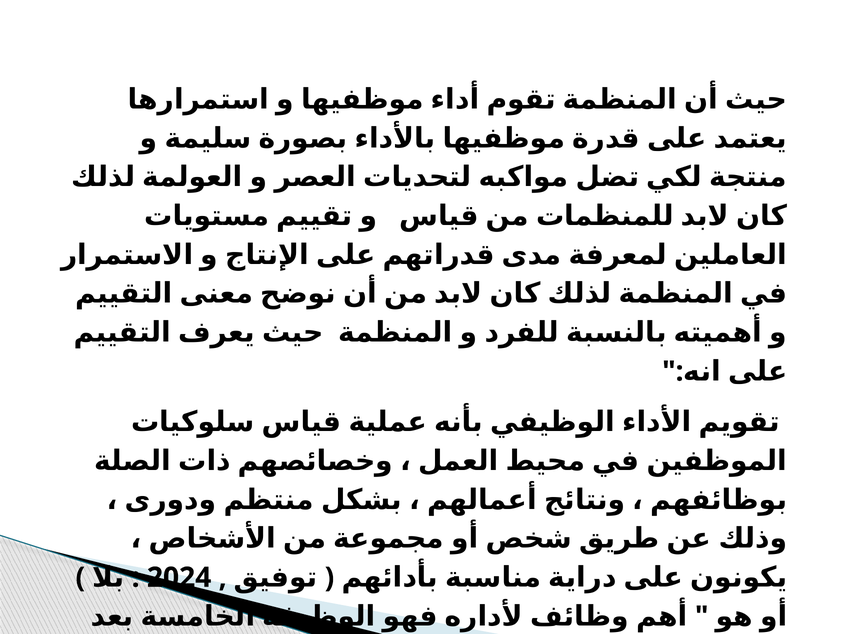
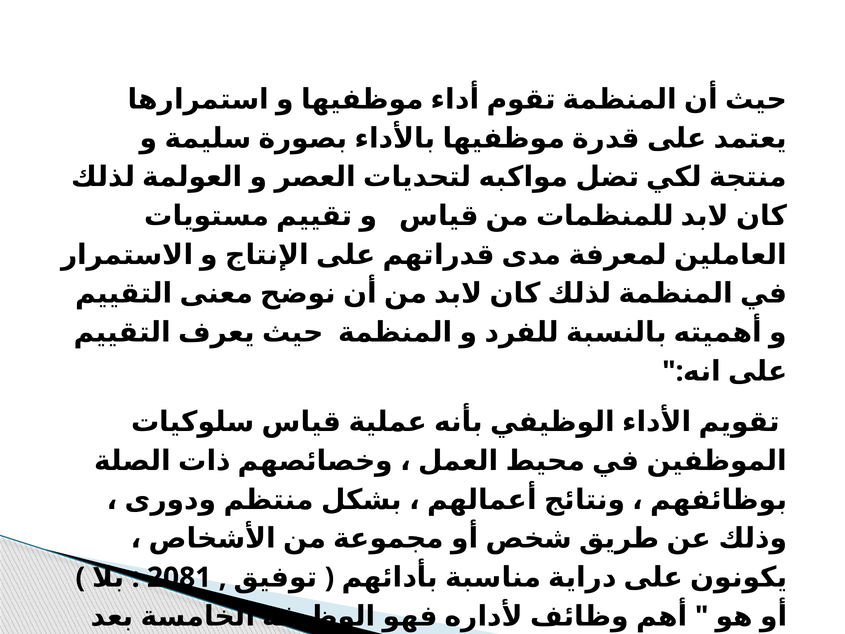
2024: 2024 -> 2081
